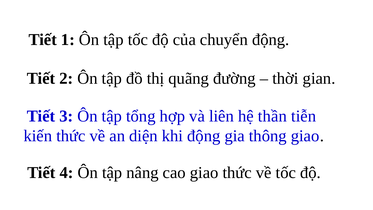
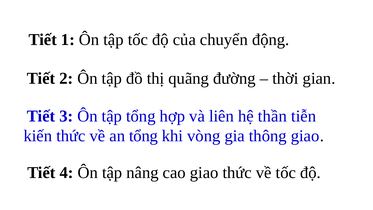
an diện: diện -> tổng
khi động: động -> vòng
